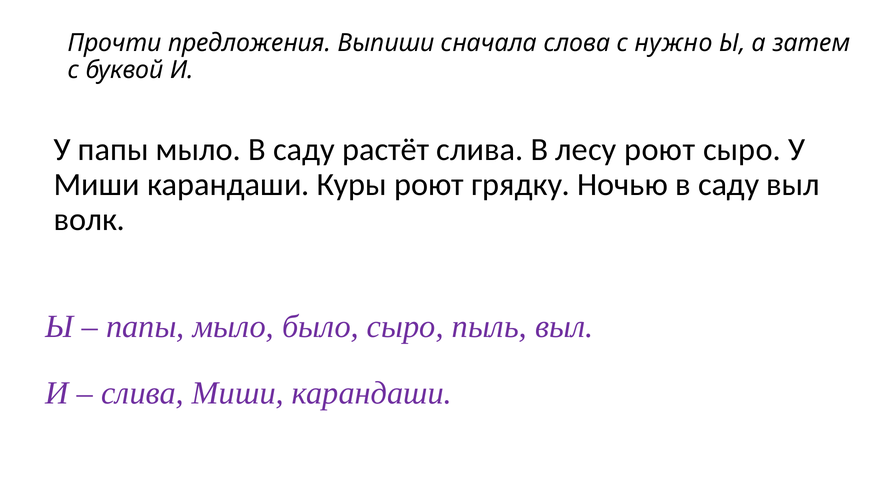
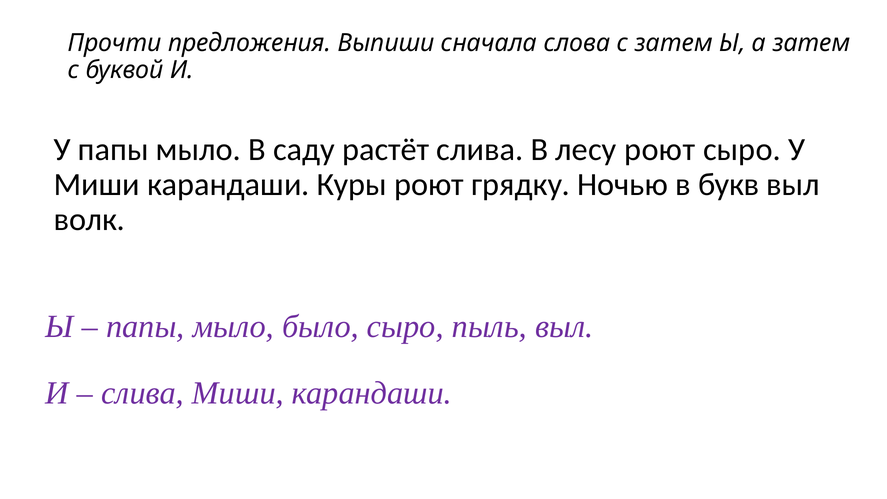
с нужно: нужно -> затем
Ночью в саду: саду -> букв
